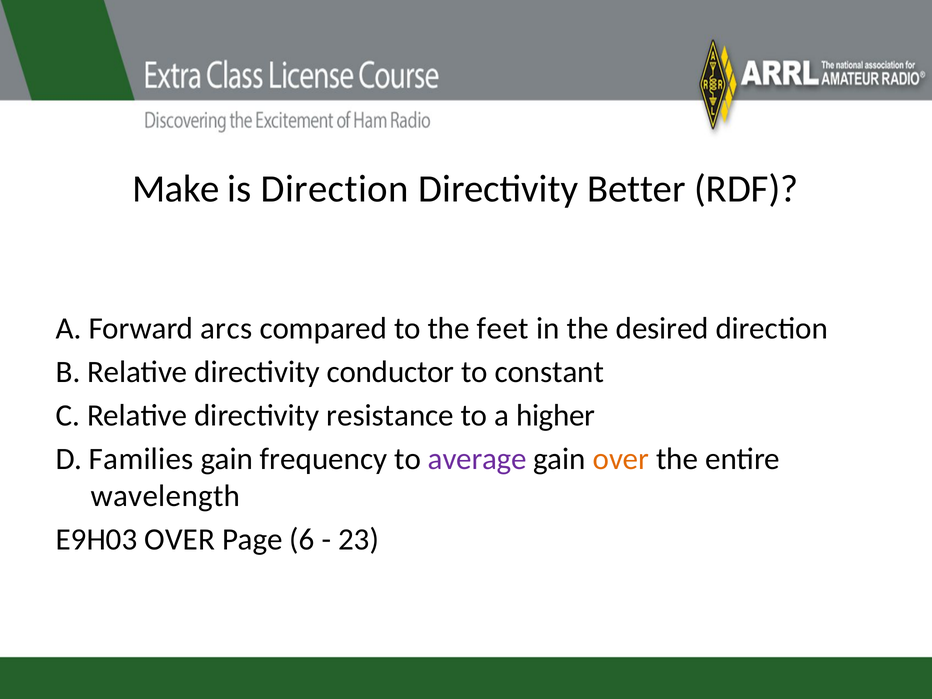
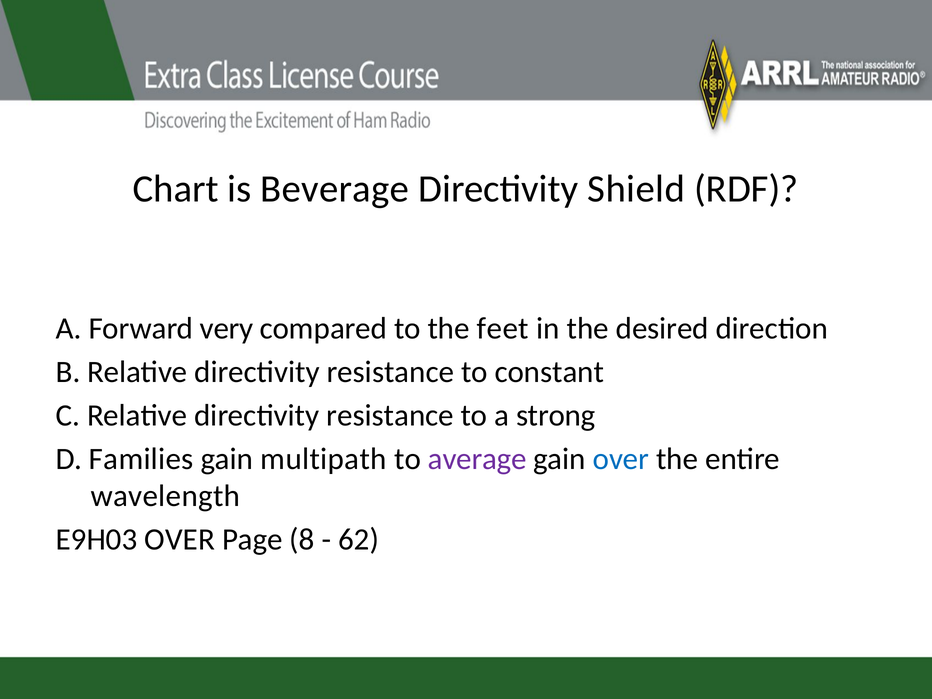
Make: Make -> Chart
is Direction: Direction -> Beverage
Better: Better -> Shield
arcs: arcs -> very
B Relative directivity conductor: conductor -> resistance
higher: higher -> strong
frequency: frequency -> multipath
over at (621, 459) colour: orange -> blue
6: 6 -> 8
23: 23 -> 62
